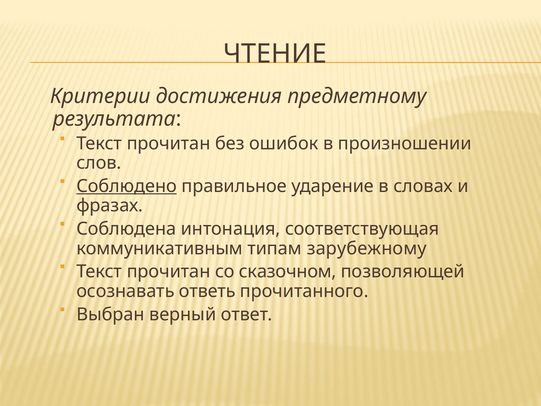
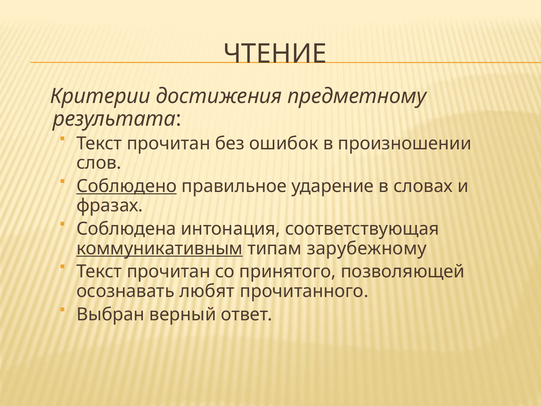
коммуникативным underline: none -> present
сказочном: сказочном -> принятого
ответь: ответь -> любят
